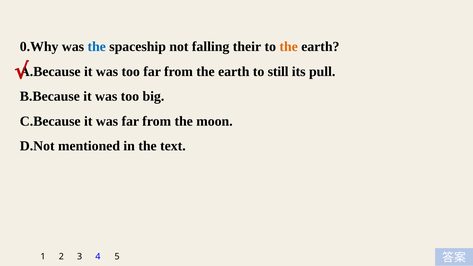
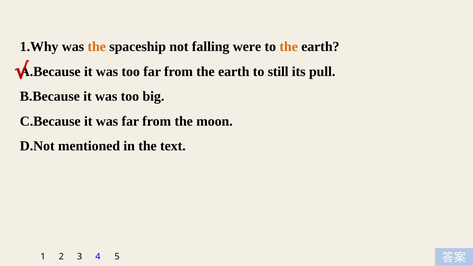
0.Why: 0.Why -> 1.Why
the at (97, 47) colour: blue -> orange
their: their -> were
